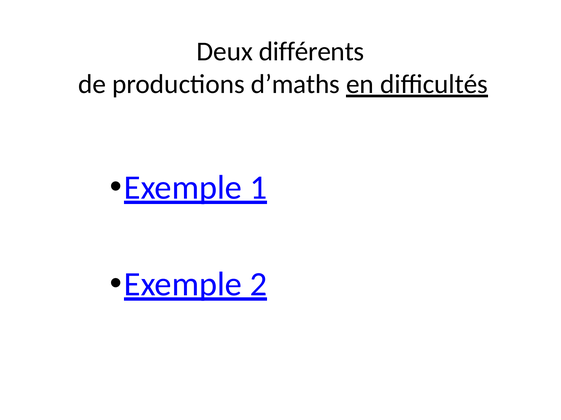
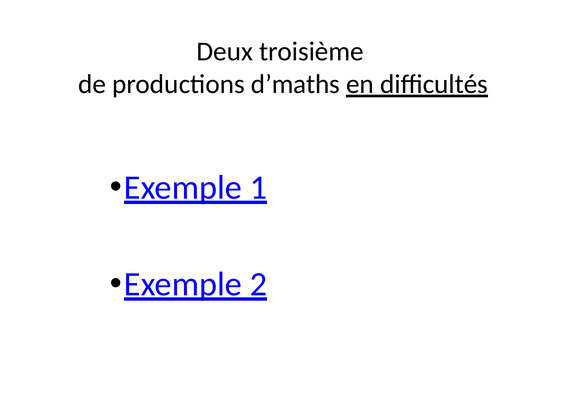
différents: différents -> troisième
